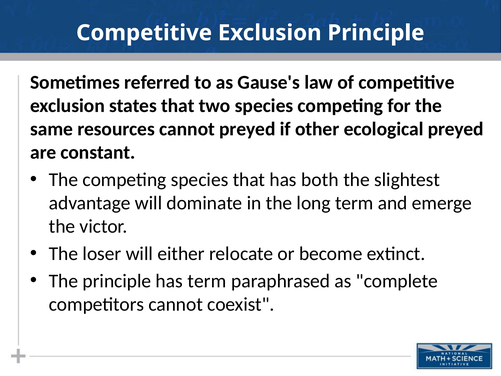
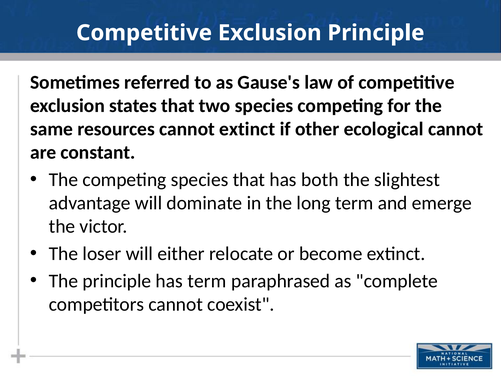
cannot preyed: preyed -> extinct
ecological preyed: preyed -> cannot
